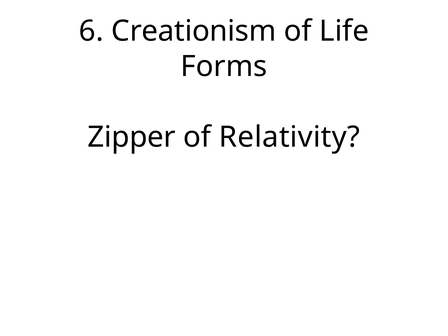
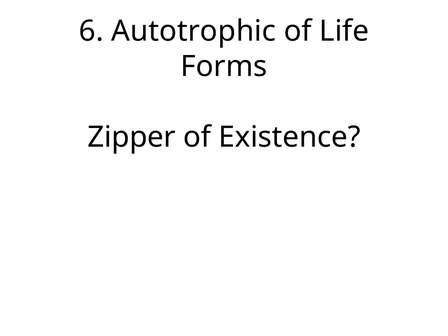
Creationism: Creationism -> Autotrophic
Relativity: Relativity -> Existence
